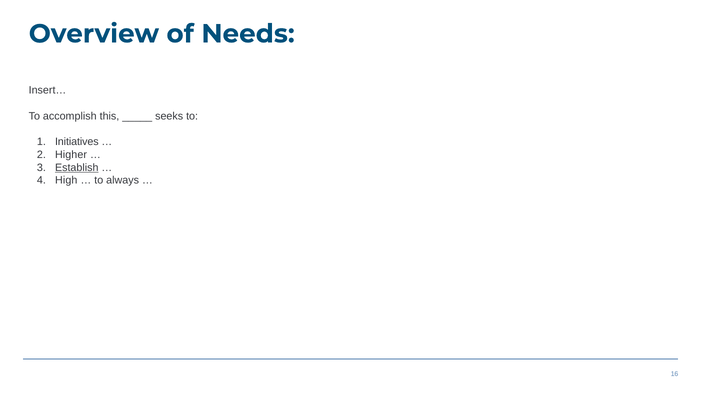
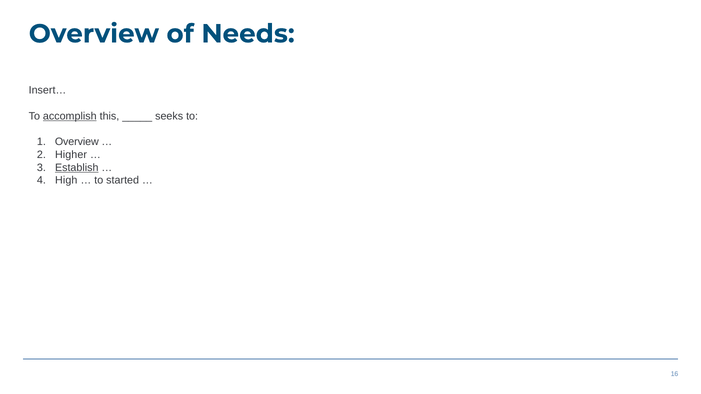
accomplish underline: none -> present
Initiatives at (77, 142): Initiatives -> Overview
always: always -> started
